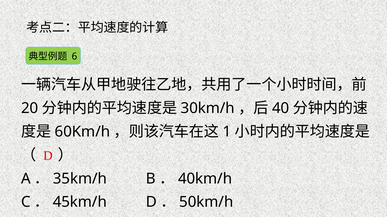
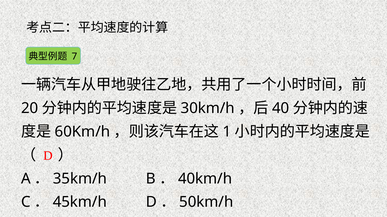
6: 6 -> 7
